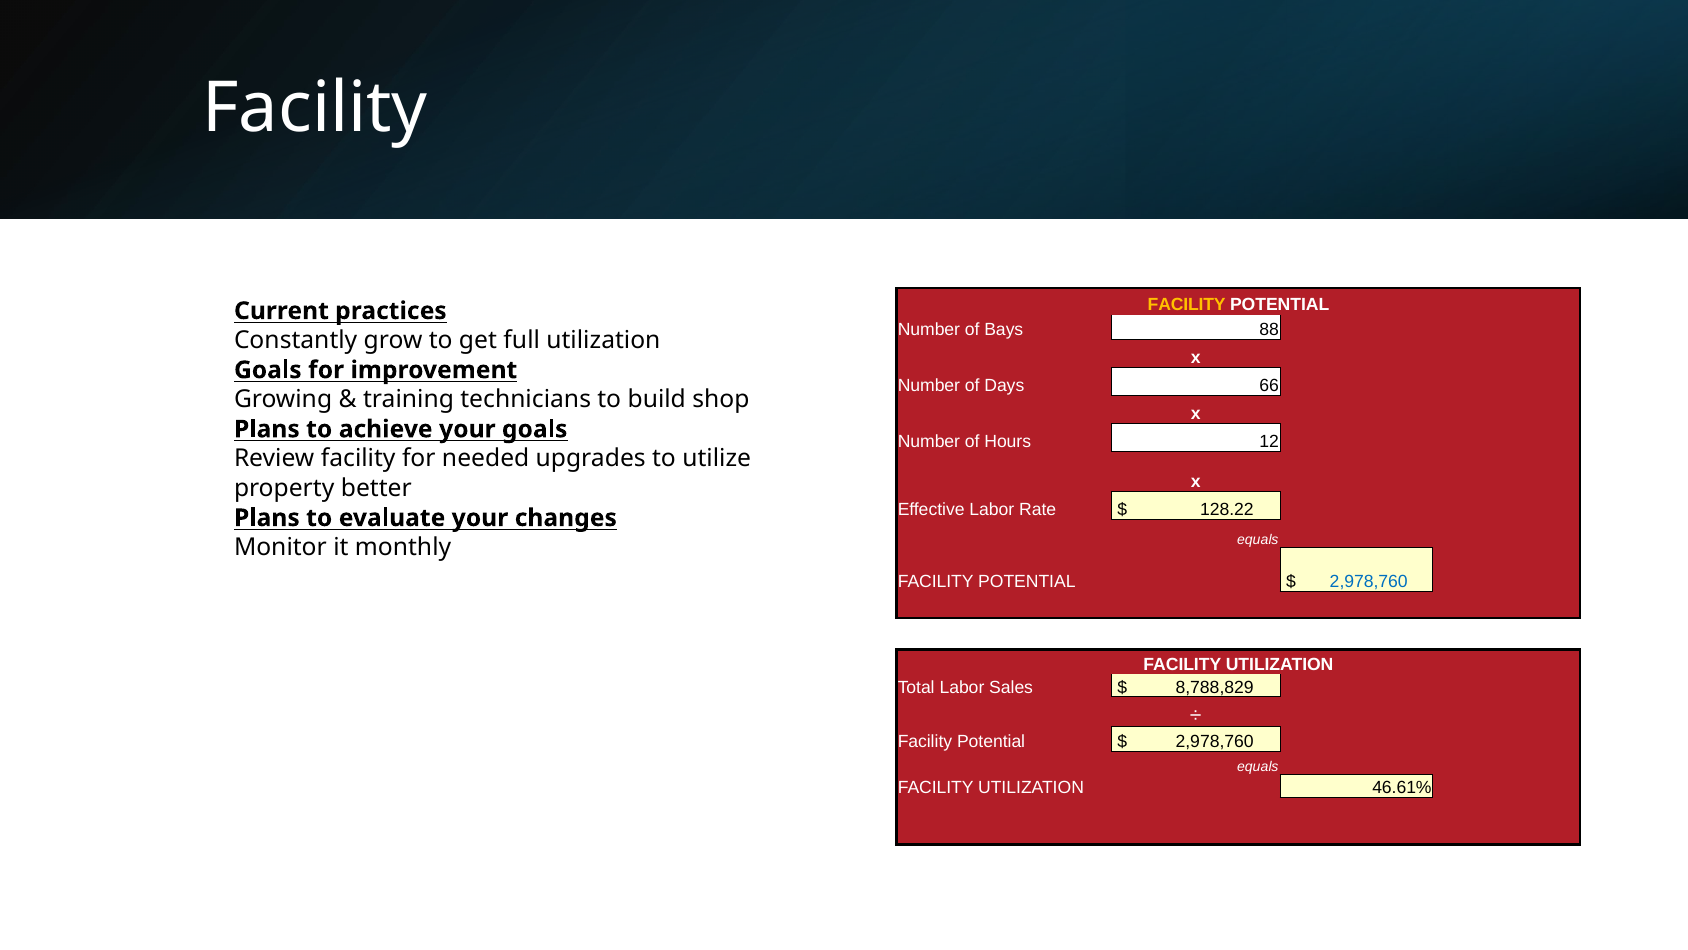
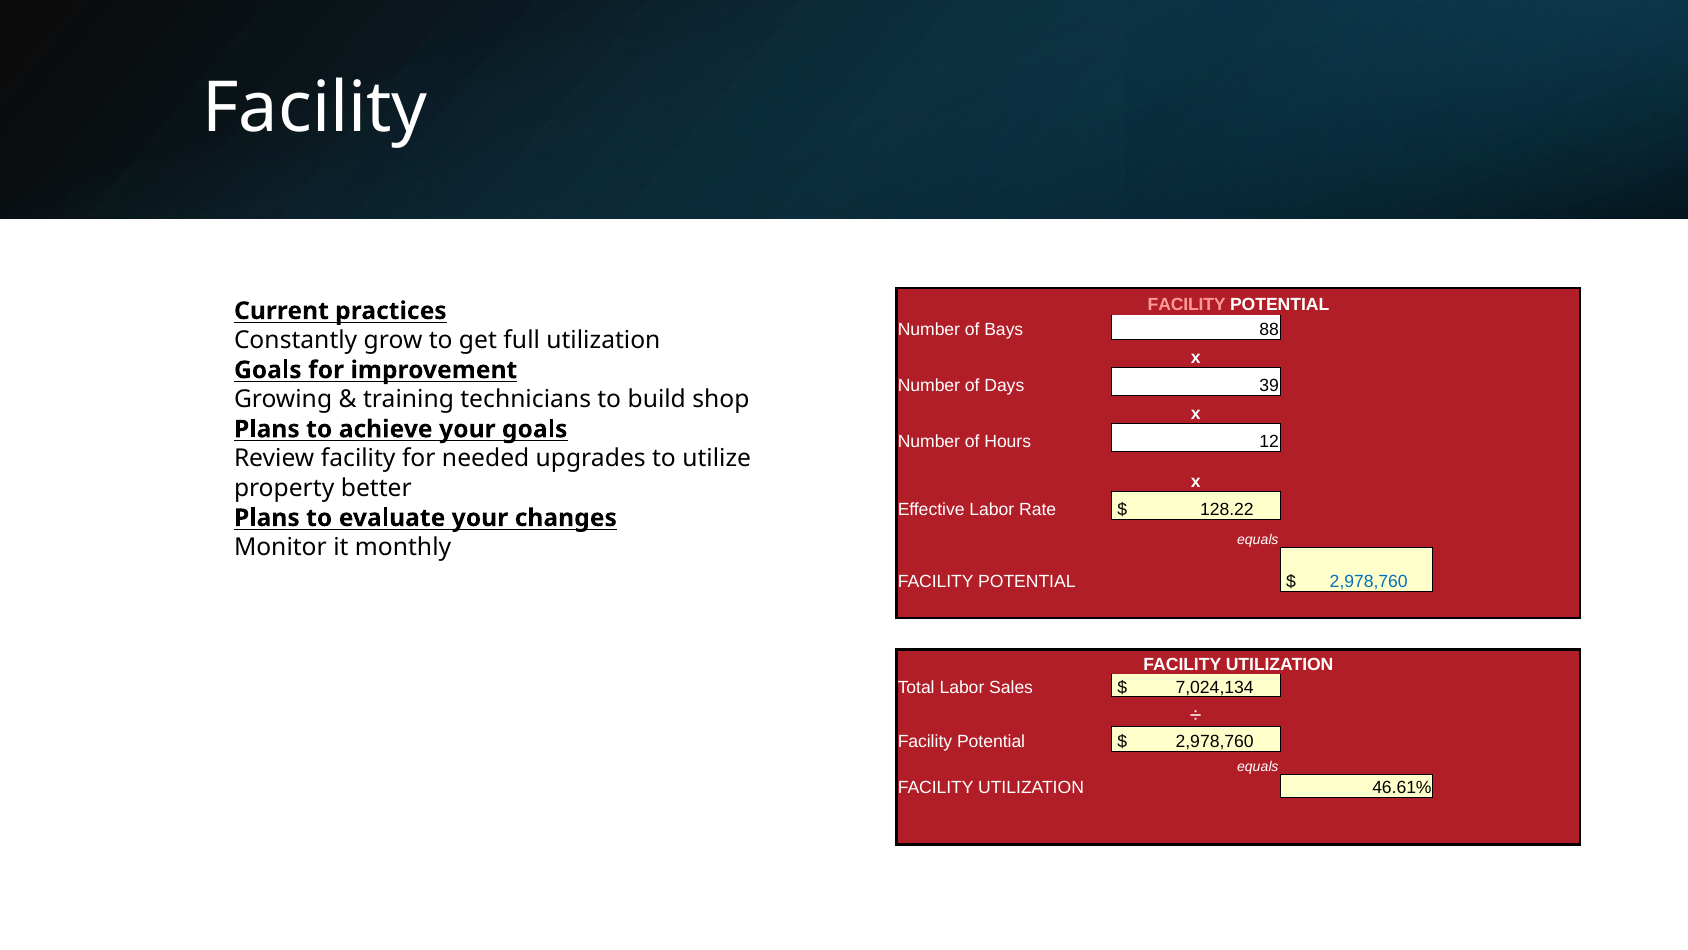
FACILITY at (1187, 305) colour: yellow -> pink
66: 66 -> 39
8,788,829: 8,788,829 -> 7,024,134
